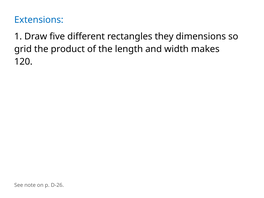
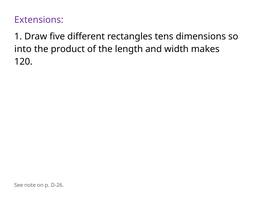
Extensions colour: blue -> purple
they: they -> tens
grid: grid -> into
